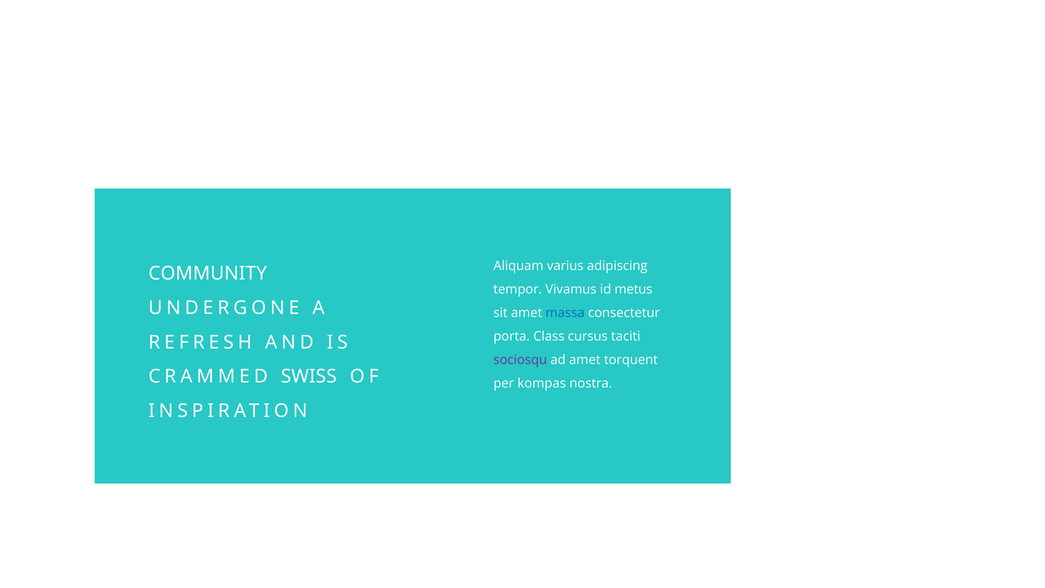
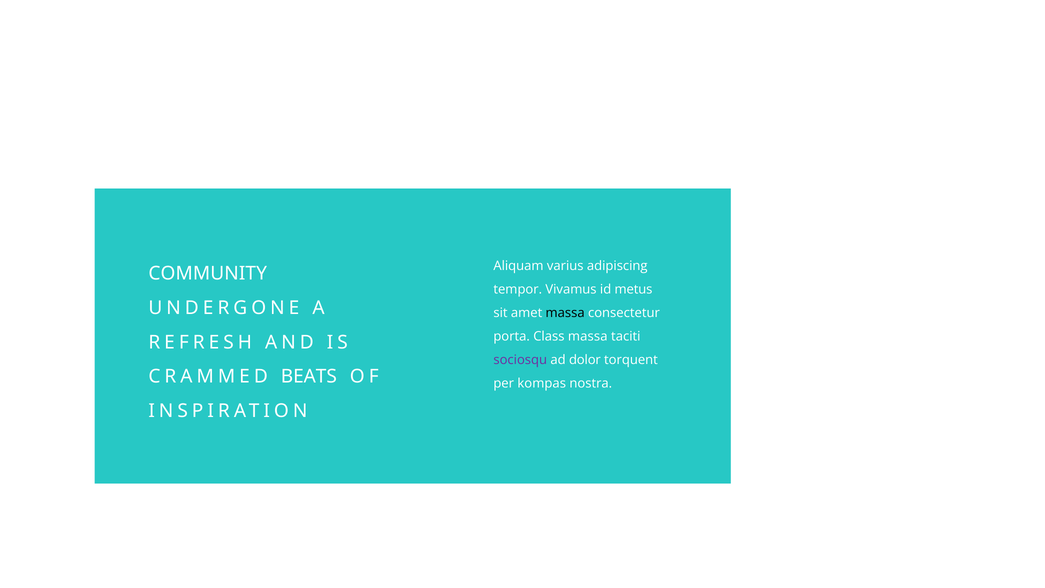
massa at (565, 313) colour: blue -> black
Class cursus: cursus -> massa
ad amet: amet -> dolor
SWISS: SWISS -> BEATS
